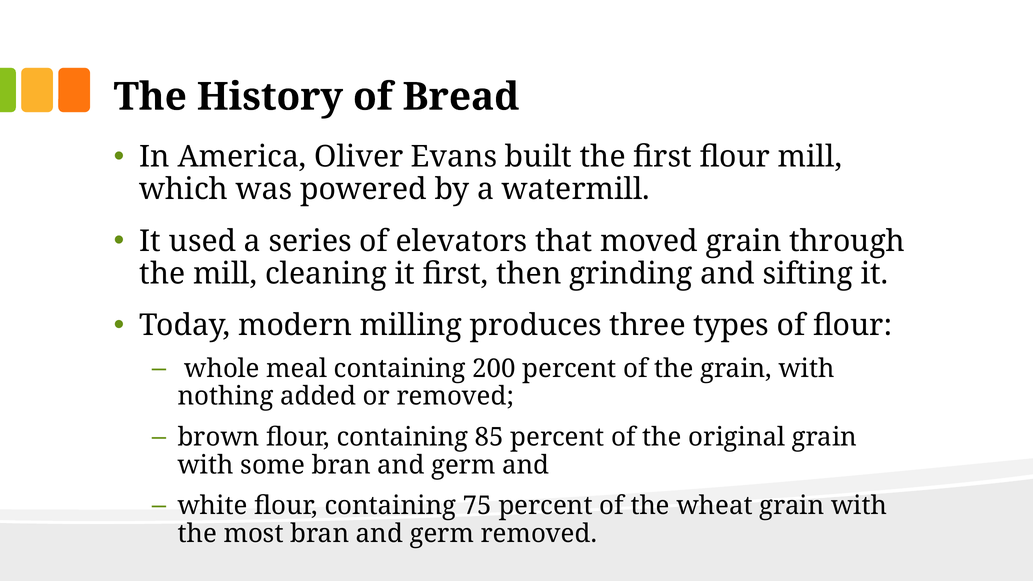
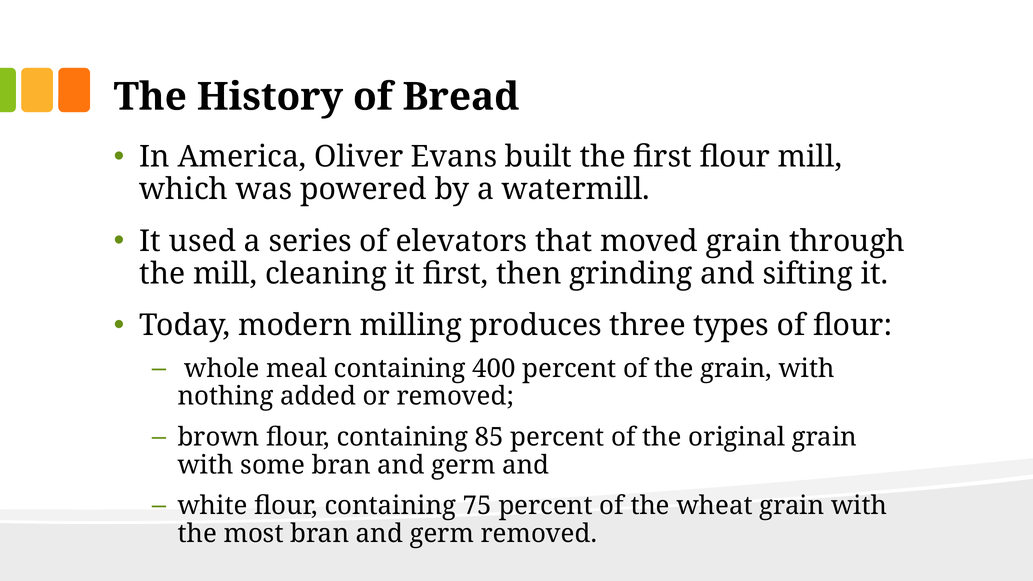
200: 200 -> 400
